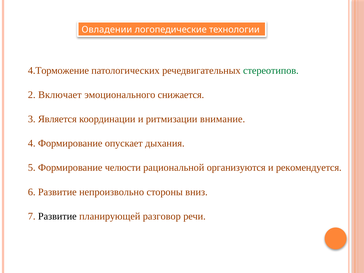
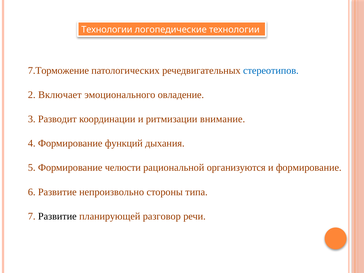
Овладении at (107, 30): Овладении -> Технологии
4.Торможение: 4.Торможение -> 7.Торможение
стереотипов colour: green -> blue
снижается: снижается -> овладение
Является: Является -> Разводит
опускает: опускает -> функций
и рекомендуется: рекомендуется -> формирование
вниз: вниз -> типа
